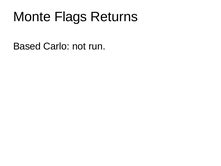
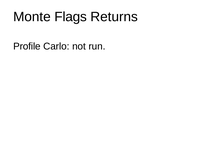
Based: Based -> Profile
